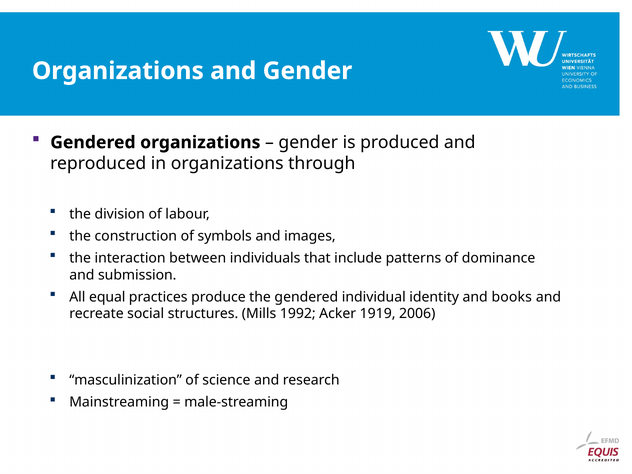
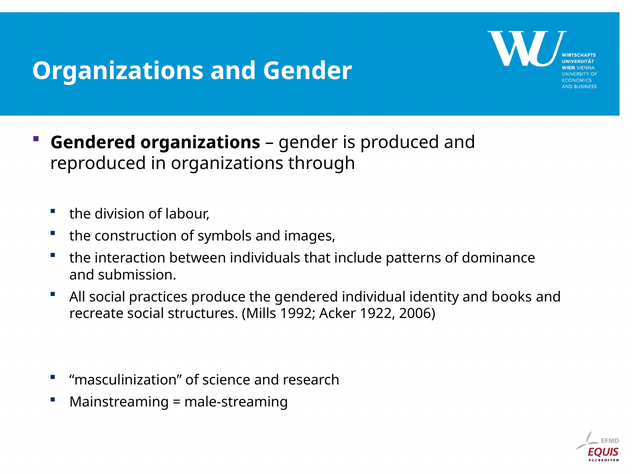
All equal: equal -> social
1919: 1919 -> 1922
